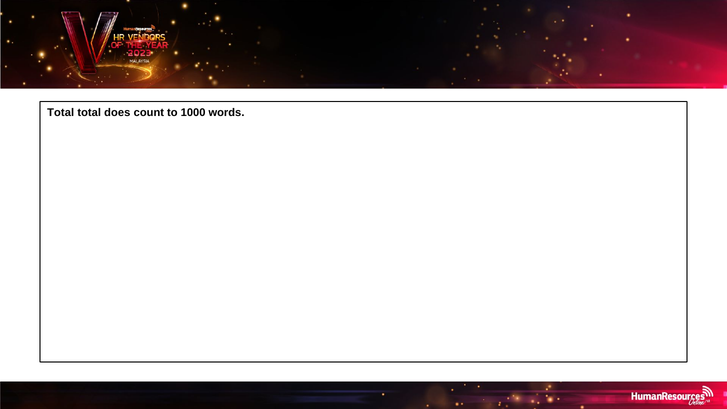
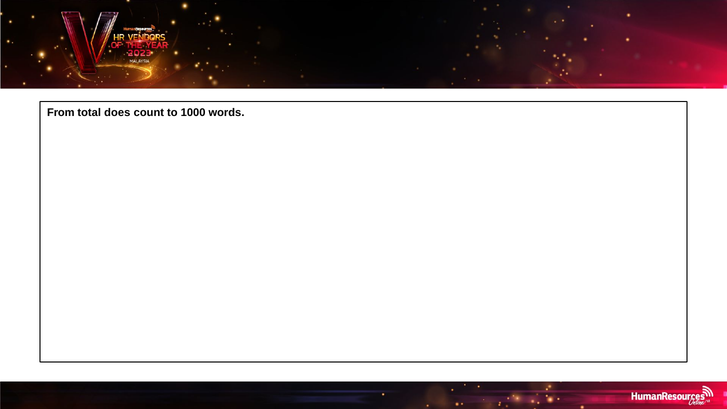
Total at (61, 112): Total -> From
